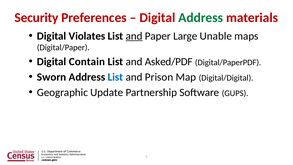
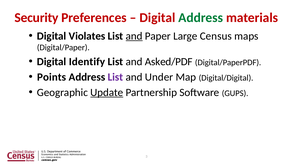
Unable: Unable -> Census
Contain: Contain -> Identify
Sworn: Sworn -> Points
List at (115, 77) colour: blue -> purple
Prison: Prison -> Under
Update underline: none -> present
